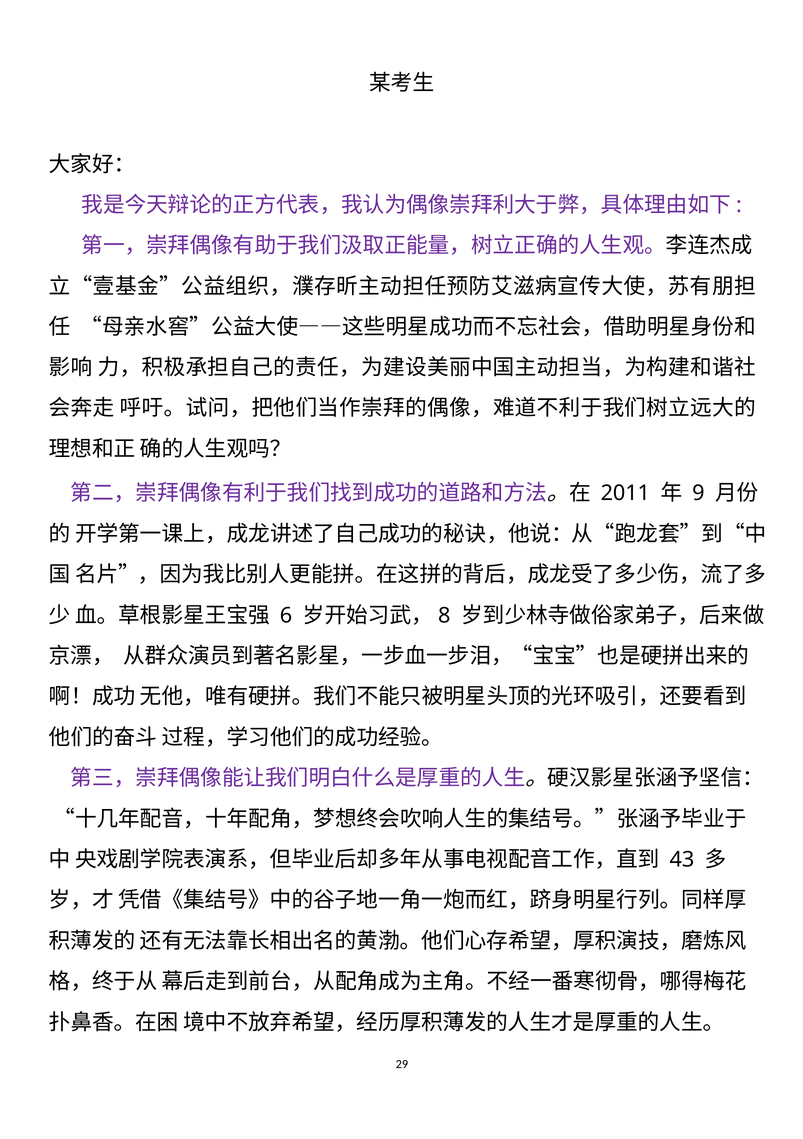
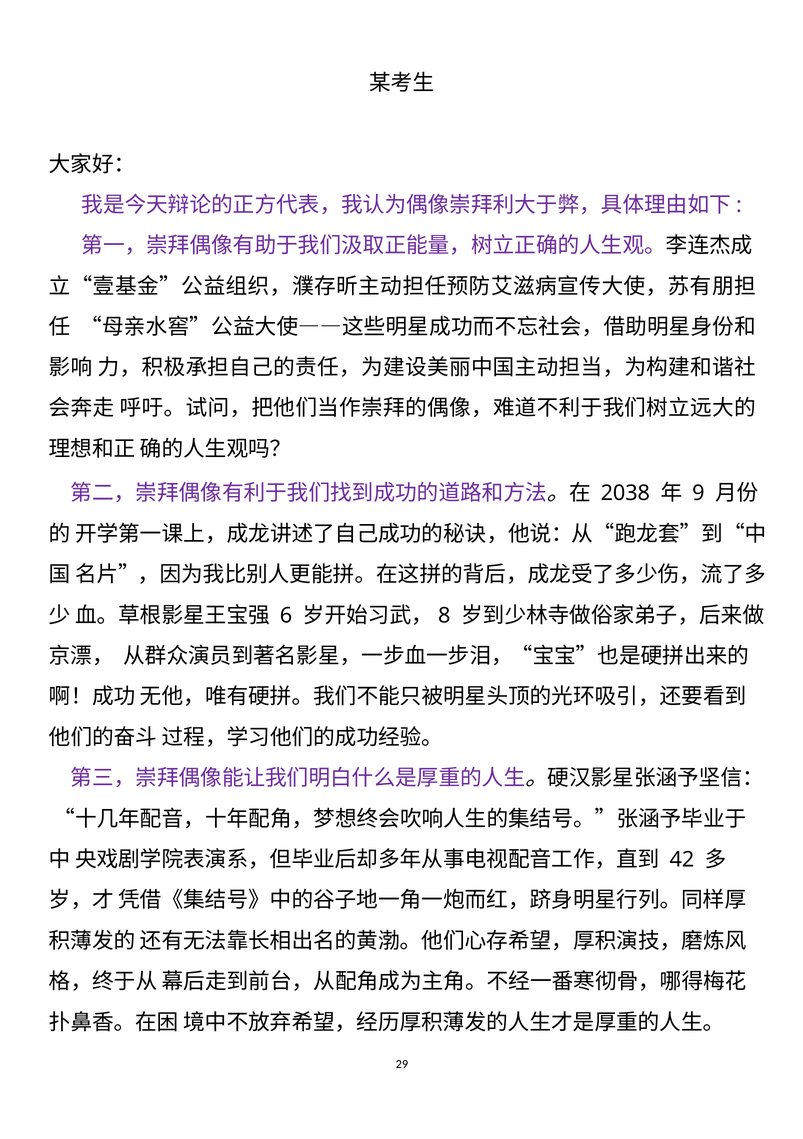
2011: 2011 -> 2038
43: 43 -> 42
